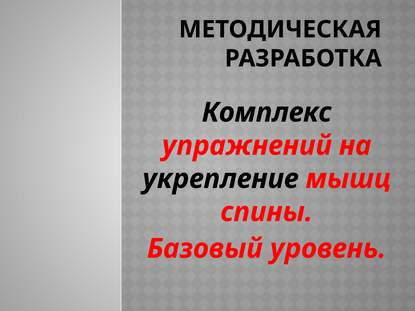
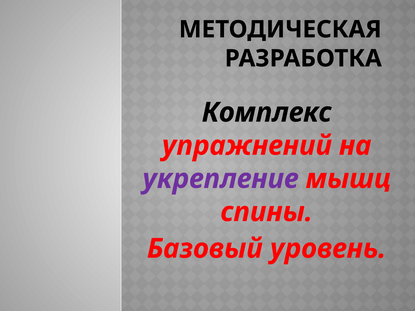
укрепление colour: black -> purple
